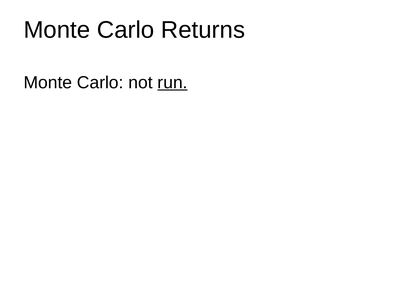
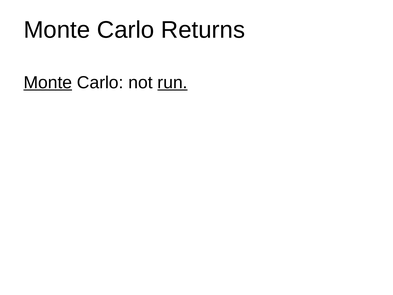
Monte at (48, 82) underline: none -> present
